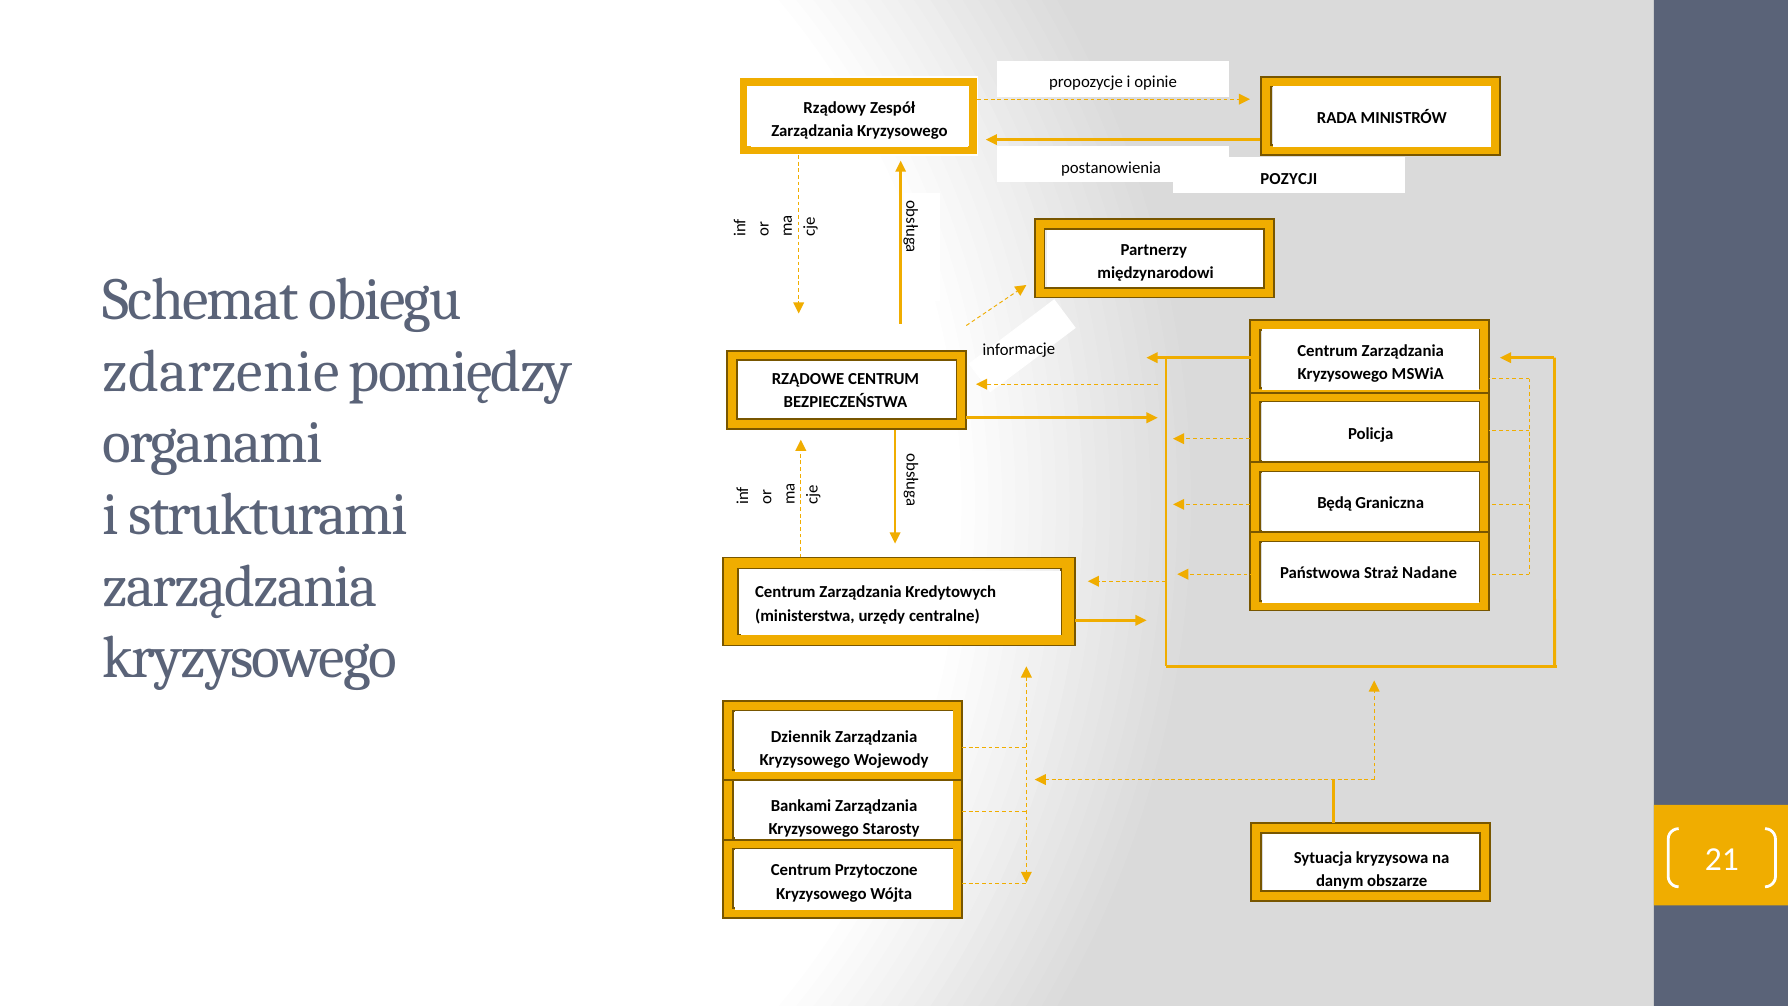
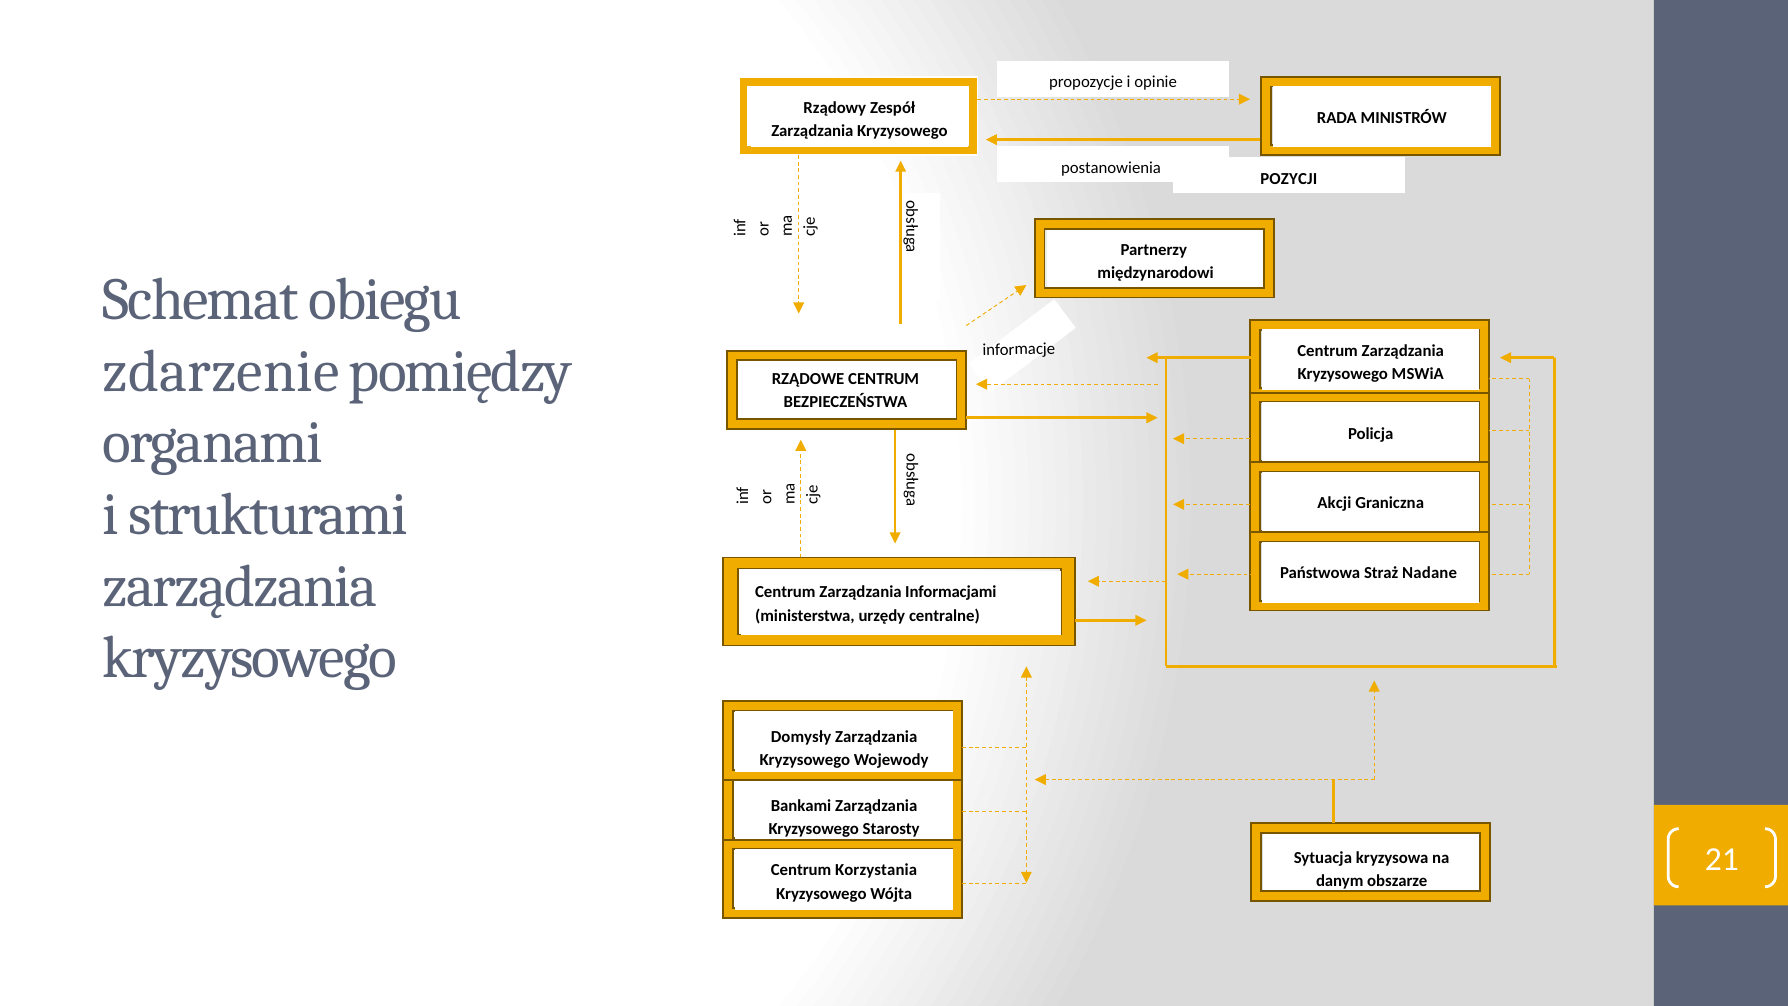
Będą: Będą -> Akcji
Kredytowych: Kredytowych -> Informacjami
Dziennik: Dziennik -> Domysły
Przytoczone: Przytoczone -> Korzystania
